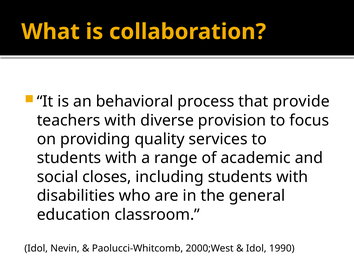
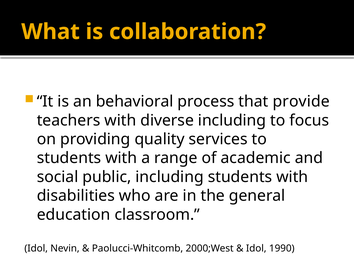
diverse provision: provision -> including
closes: closes -> public
